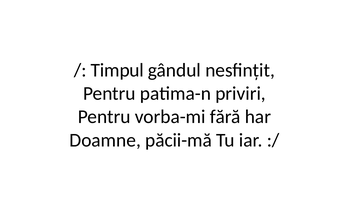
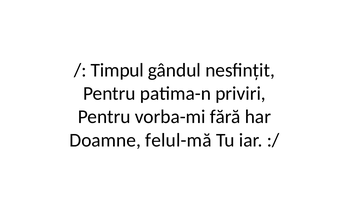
păcii-mă: păcii-mă -> felul-mă
